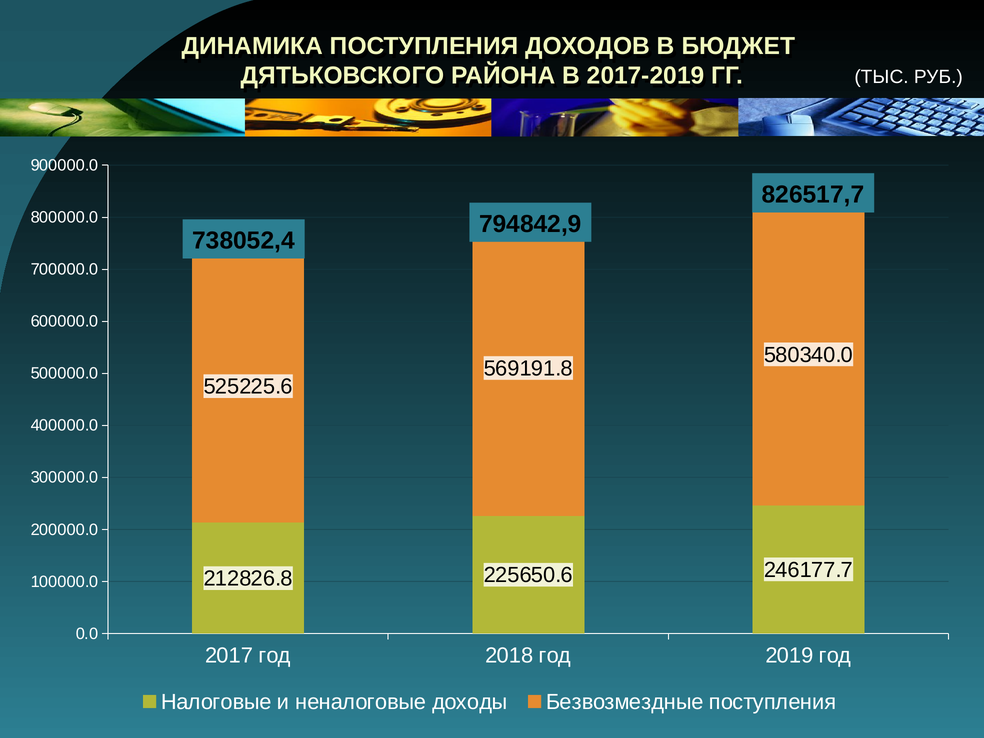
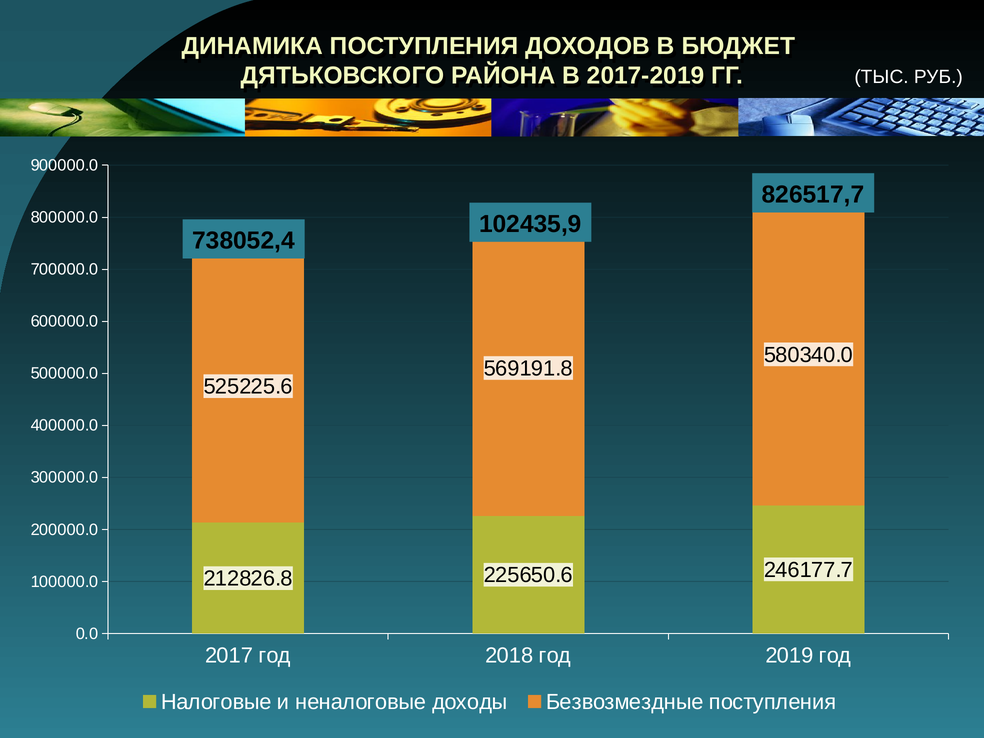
794842,9: 794842,9 -> 102435,9
